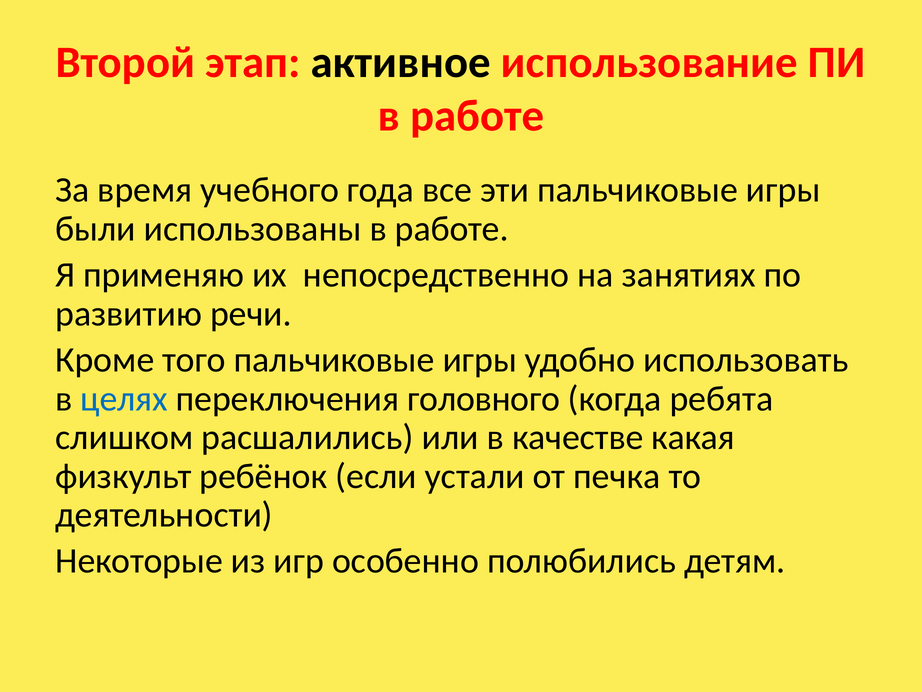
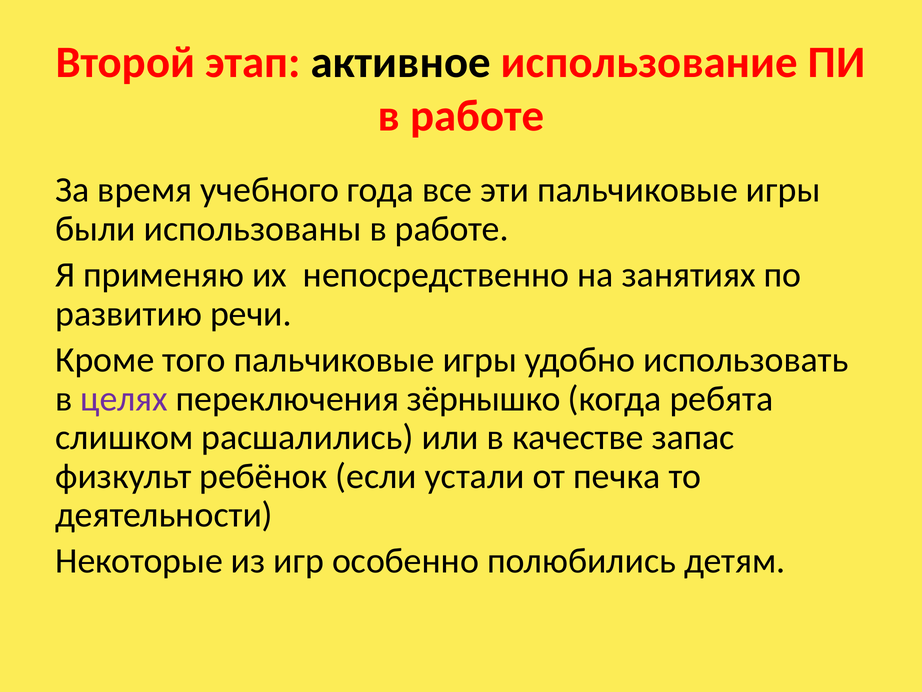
целях colour: blue -> purple
головного: головного -> зёрнышко
какая: какая -> запас
